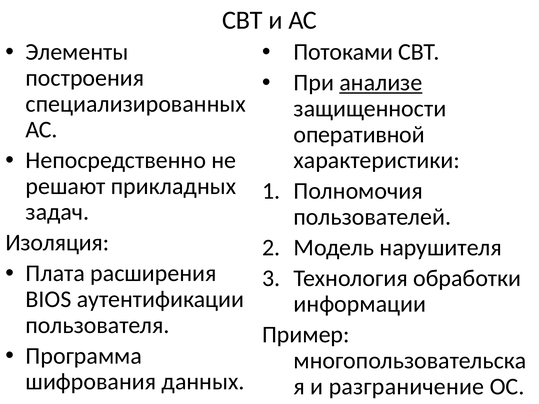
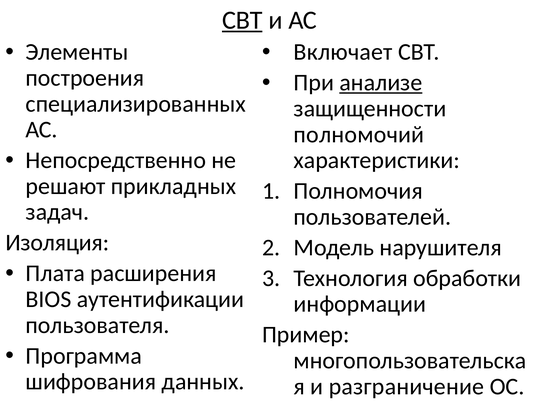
СВТ at (242, 20) underline: none -> present
Потоками: Потоками -> Включает
оперативной: оперативной -> полномочий
